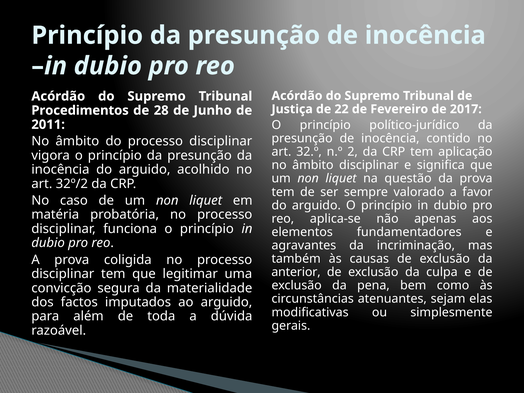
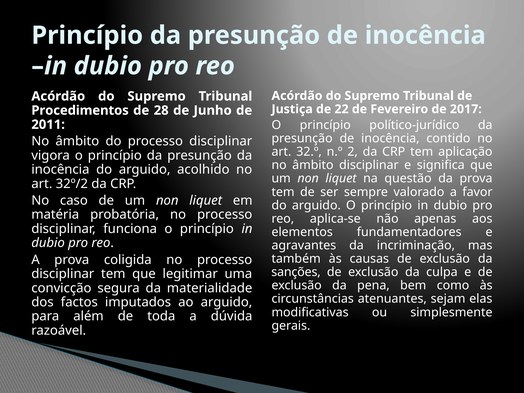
anterior: anterior -> sanções
